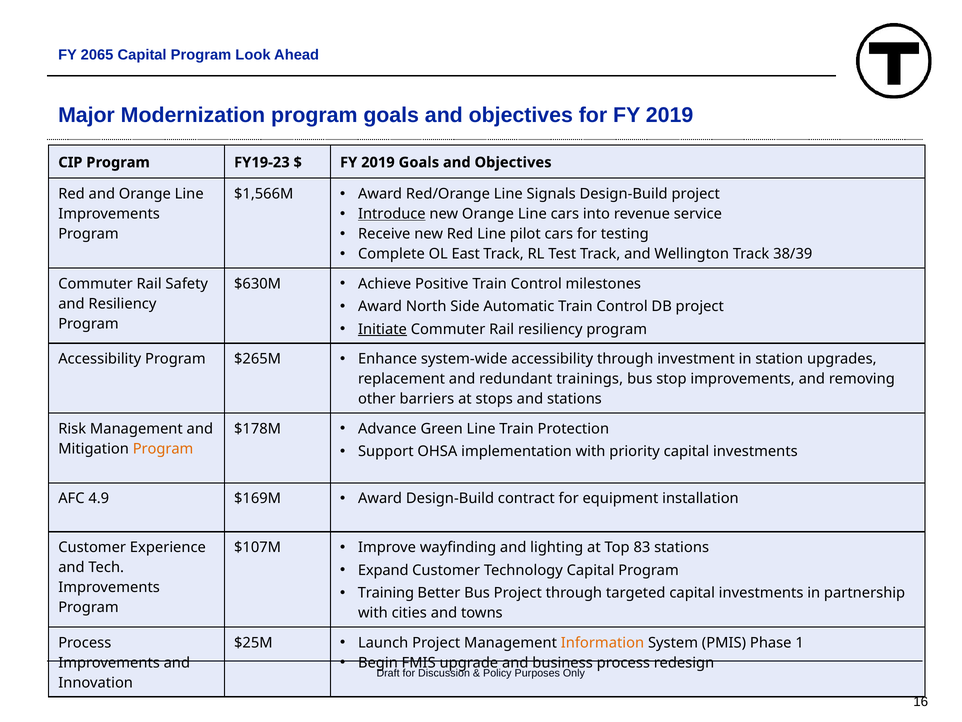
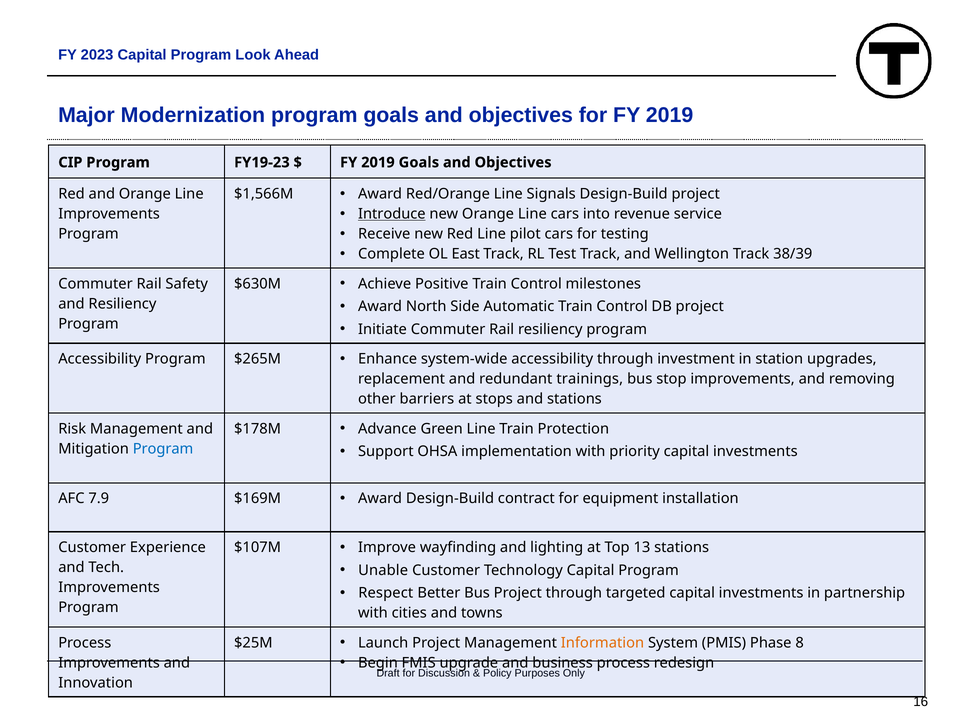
2065: 2065 -> 2023
Initiate underline: present -> none
Program at (163, 448) colour: orange -> blue
4.9: 4.9 -> 7.9
83: 83 -> 13
Expand: Expand -> Unable
Training: Training -> Respect
1: 1 -> 8
